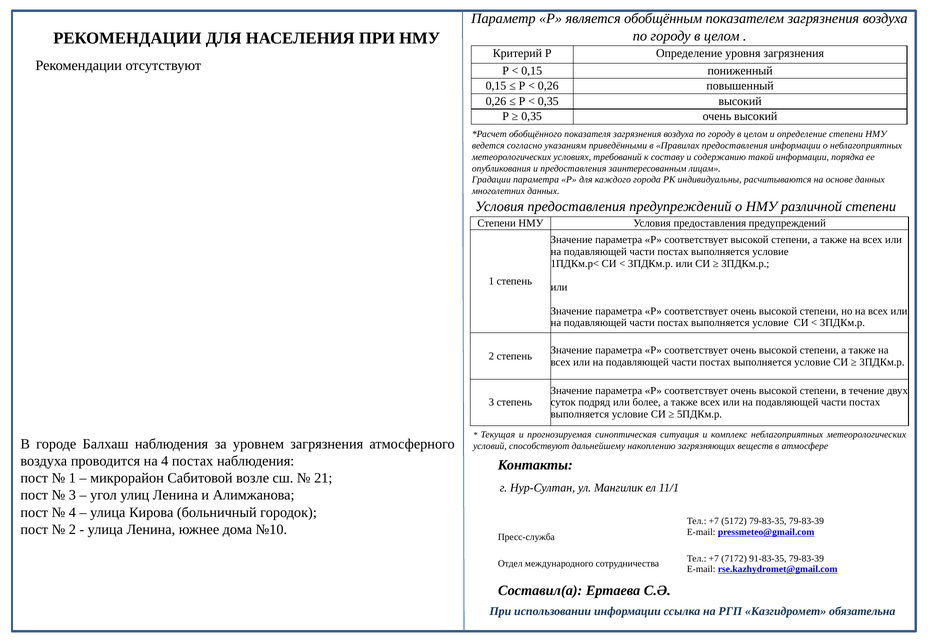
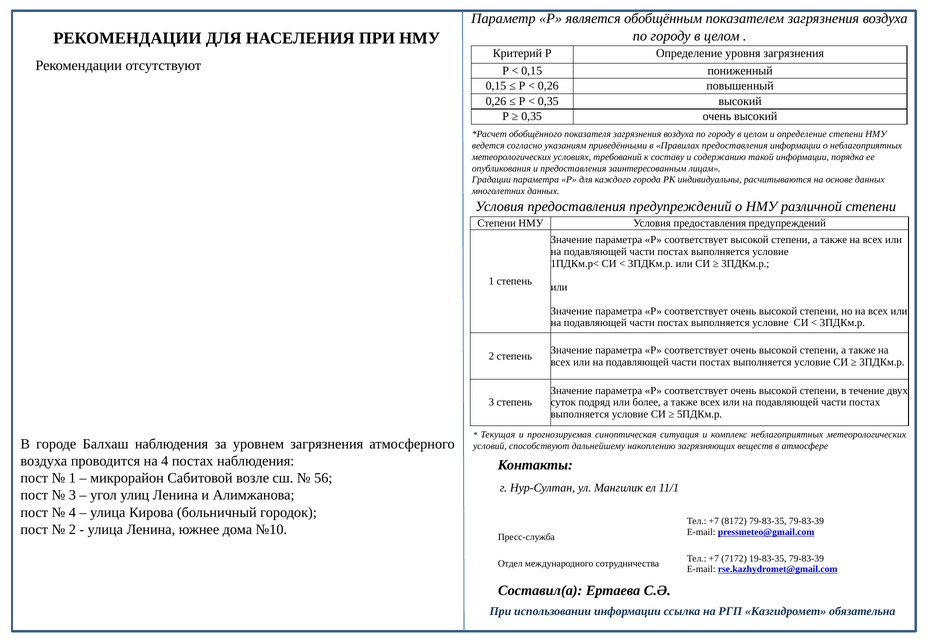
21: 21 -> 56
5172: 5172 -> 8172
91-83-35: 91-83-35 -> 19-83-35
